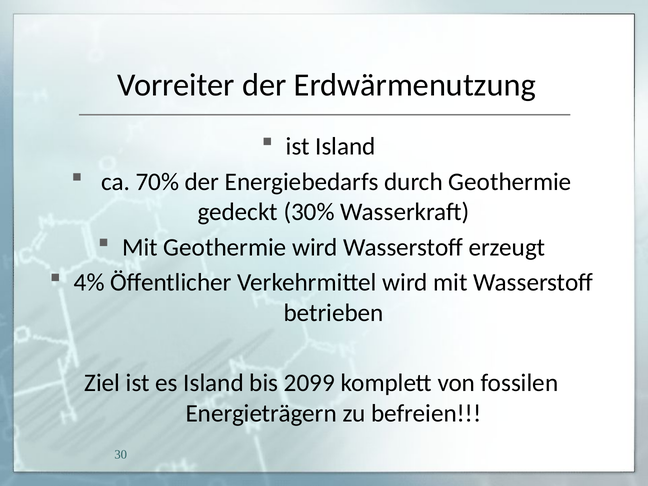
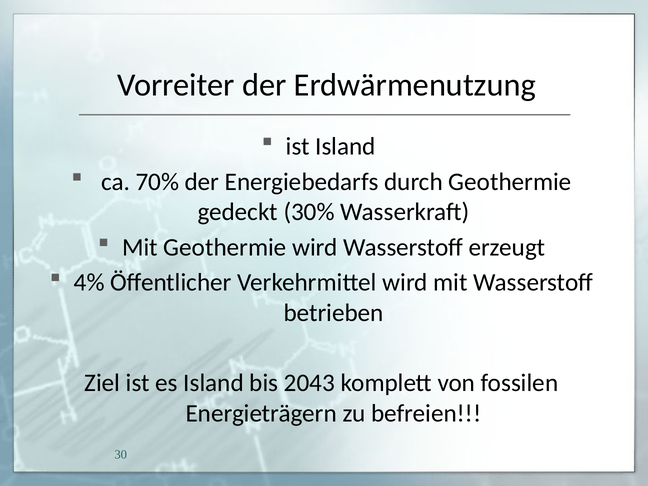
2099: 2099 -> 2043
